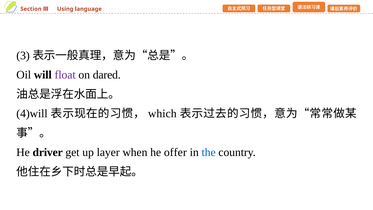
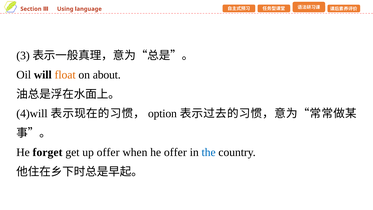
float colour: purple -> orange
dared: dared -> about
which: which -> option
driver: driver -> forget
up layer: layer -> offer
